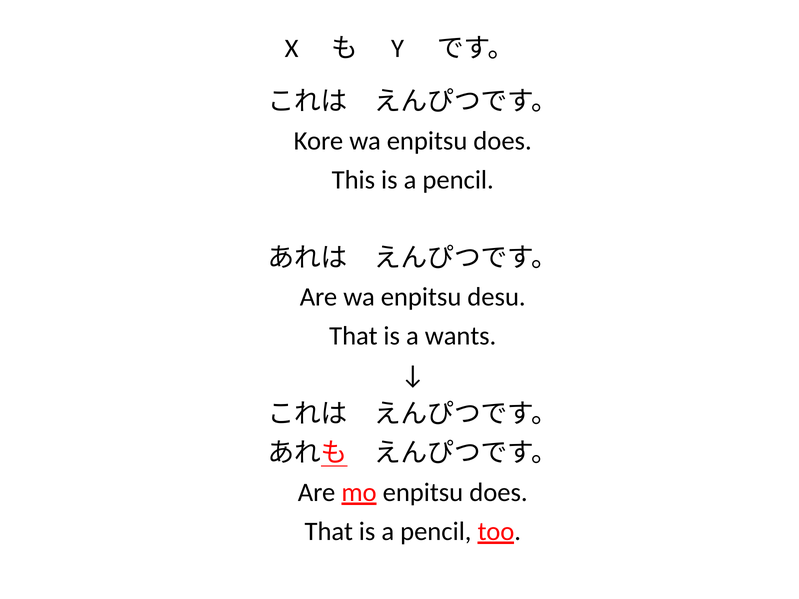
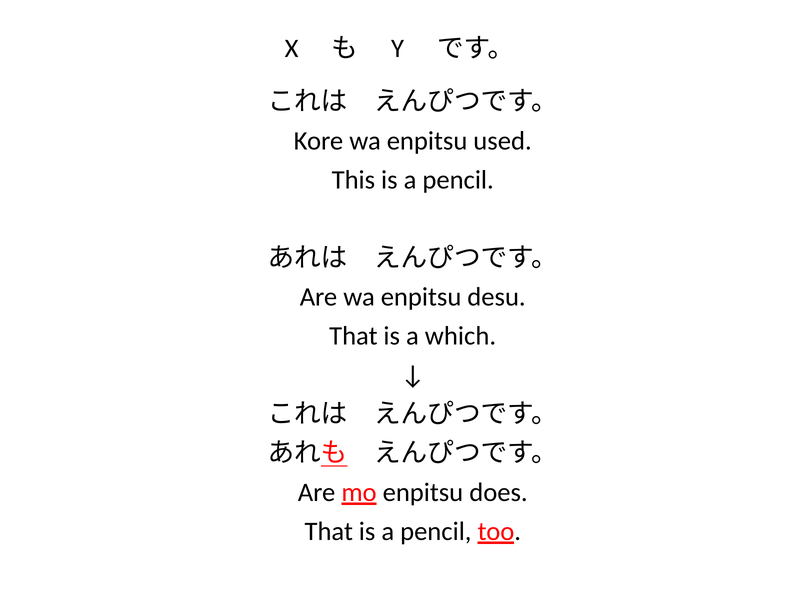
wa enpitsu does: does -> used
wants: wants -> which
